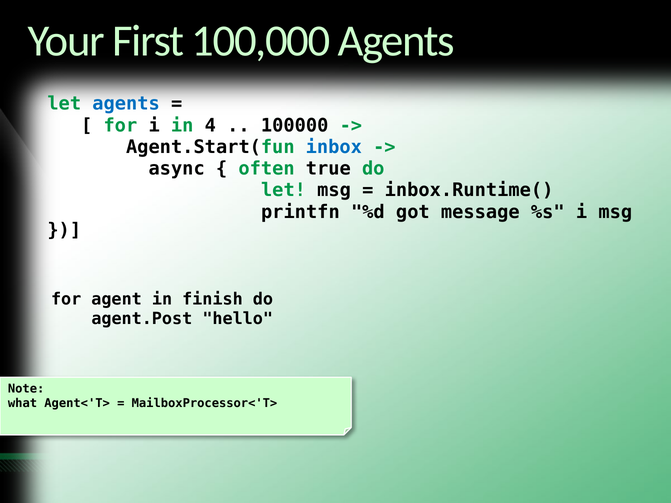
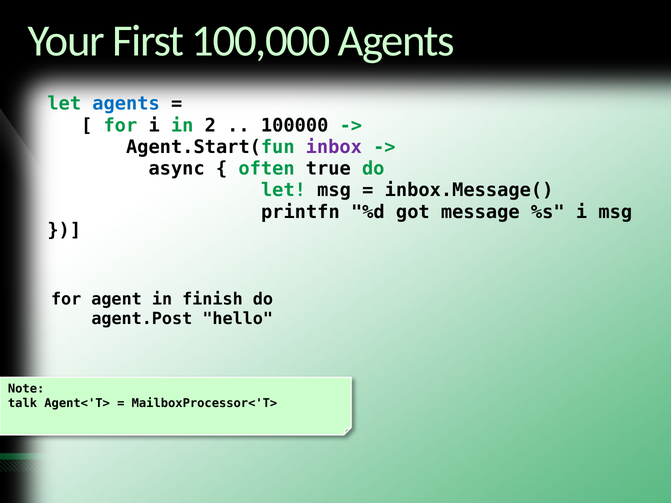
4: 4 -> 2
inbox colour: blue -> purple
inbox.Runtime(: inbox.Runtime( -> inbox.Message(
what: what -> talk
